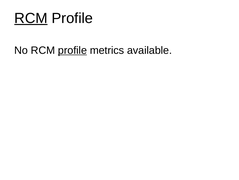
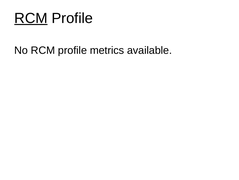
profile at (72, 50) underline: present -> none
